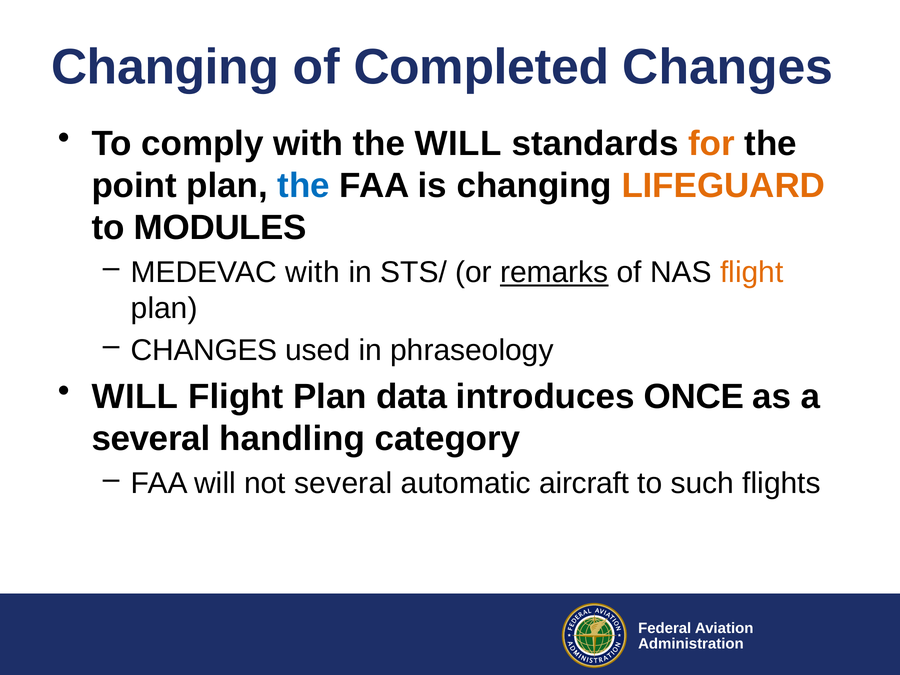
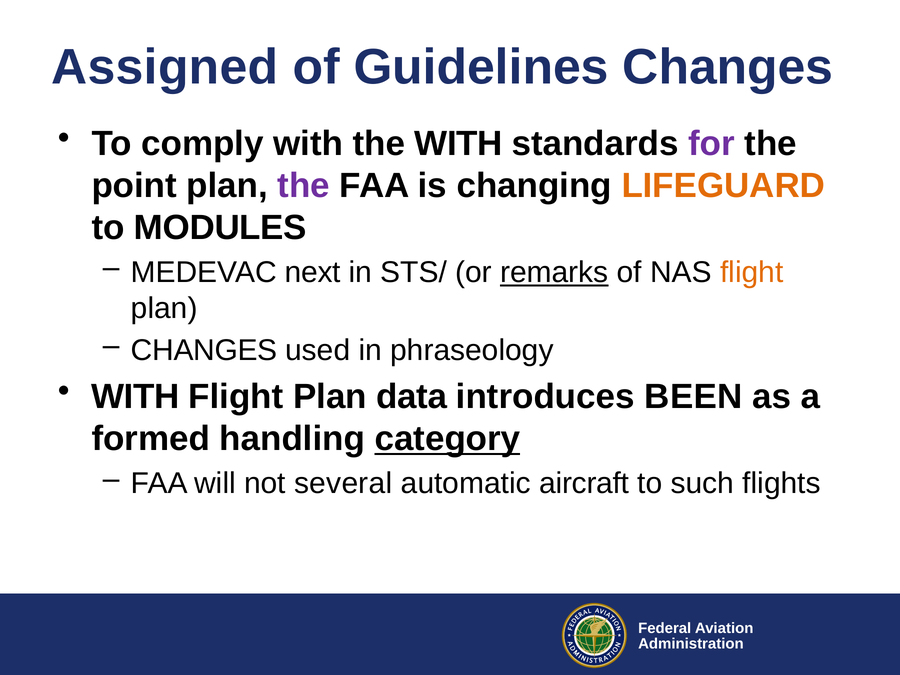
Changing at (165, 67): Changing -> Assigned
Completed: Completed -> Guidelines
the WILL: WILL -> WITH
for colour: orange -> purple
the at (304, 186) colour: blue -> purple
MEDEVAC with: with -> next
WILL at (135, 397): WILL -> WITH
ONCE: ONCE -> BEEN
several at (151, 439): several -> formed
category underline: none -> present
